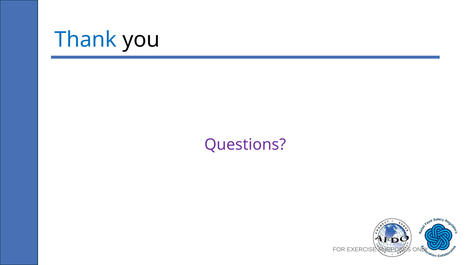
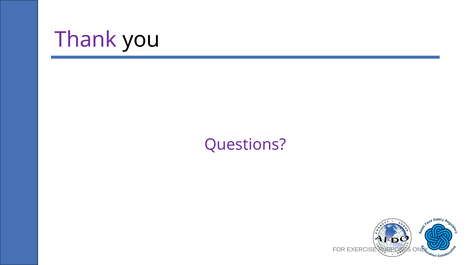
Thank colour: blue -> purple
